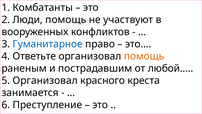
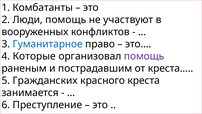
Ответьте: Ответьте -> Которые
помощь at (144, 56) colour: orange -> purple
любой…: любой… -> креста…
5 Организовал: Организовал -> Гражданских
